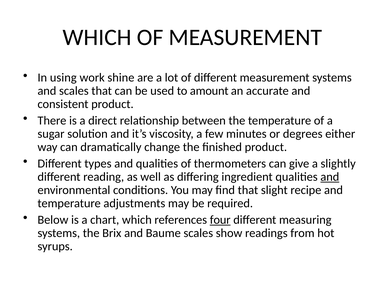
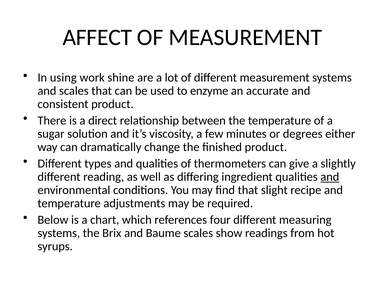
WHICH at (97, 37): WHICH -> AFFECT
amount: amount -> enzyme
four underline: present -> none
